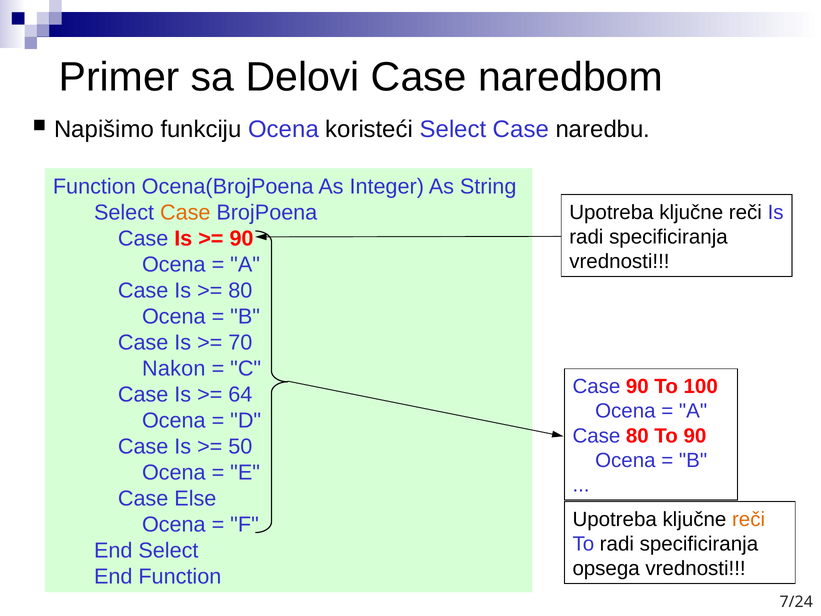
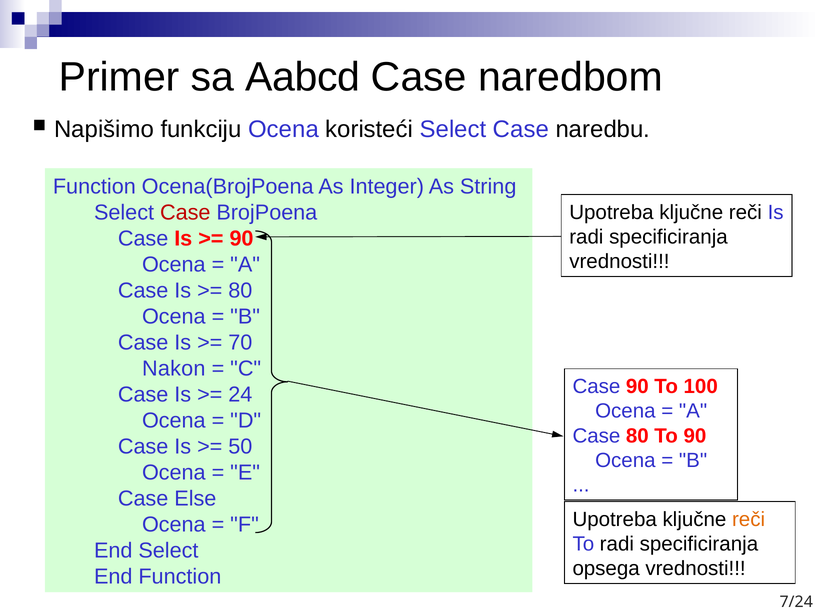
Delovi: Delovi -> Aabcd
Case at (185, 213) colour: orange -> red
64: 64 -> 24
